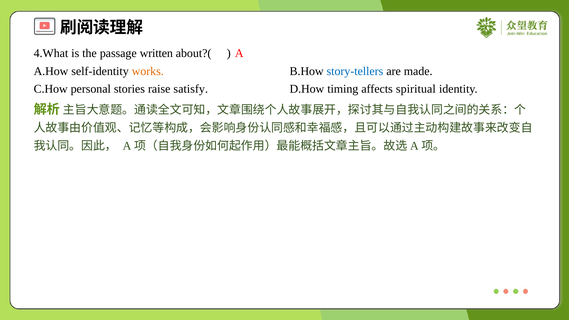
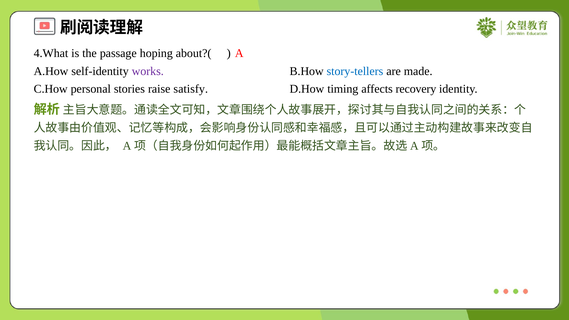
written: written -> hoping
works colour: orange -> purple
spiritual: spiritual -> recovery
